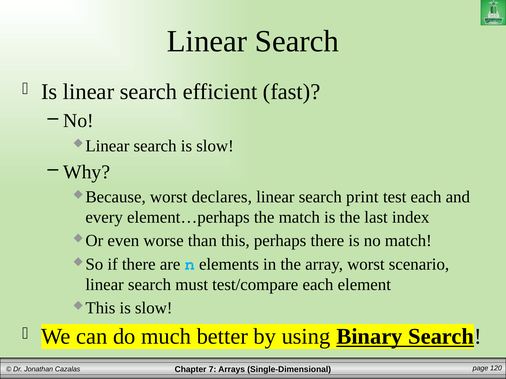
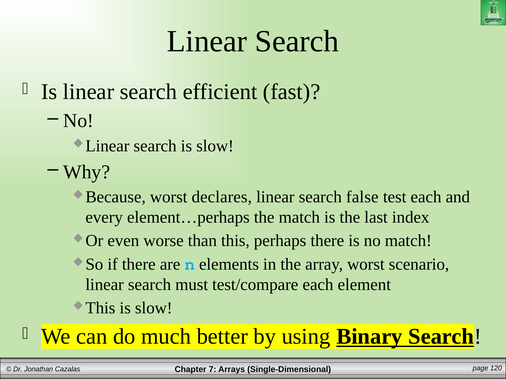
print: print -> false
